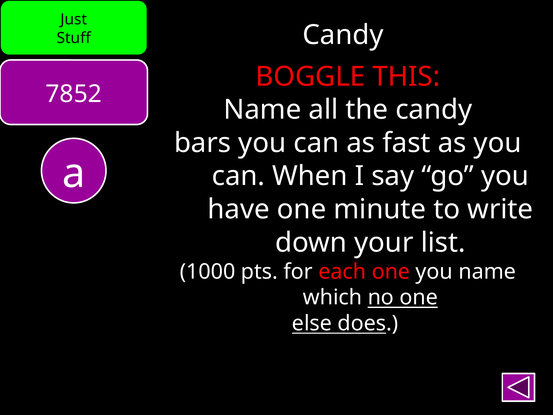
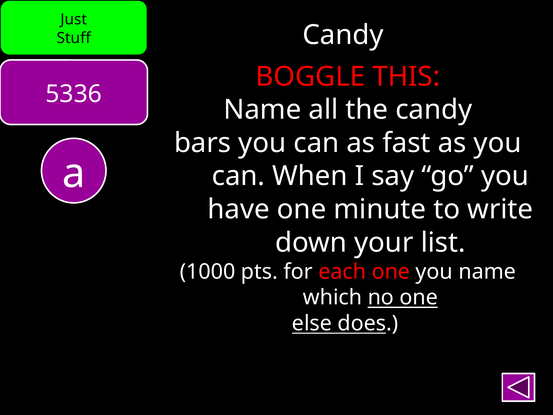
7852: 7852 -> 5336
